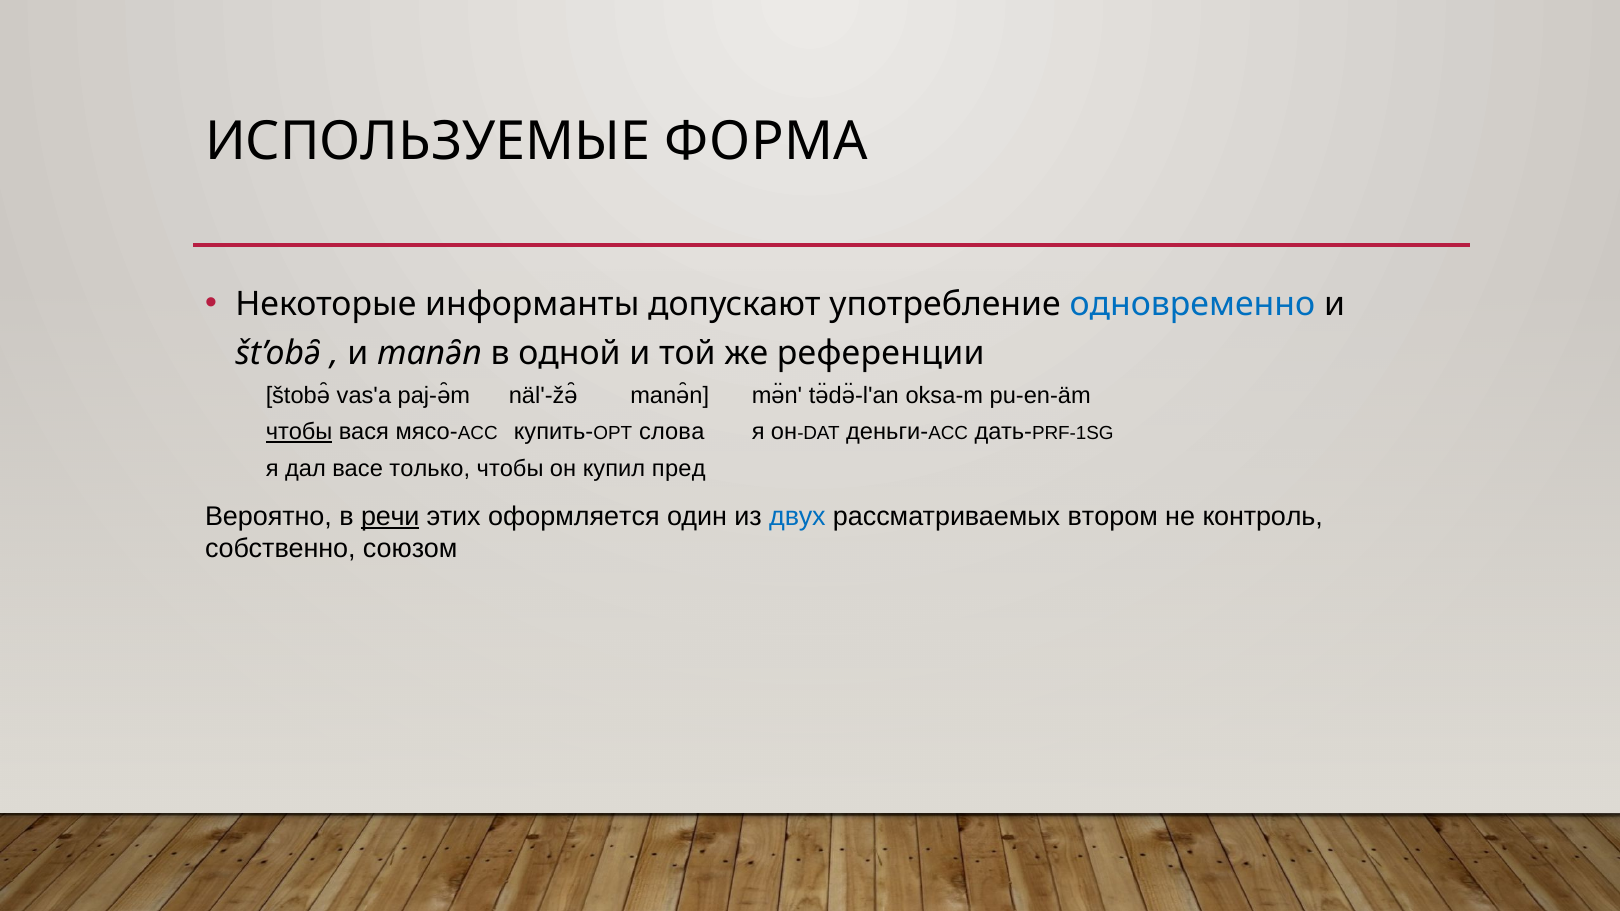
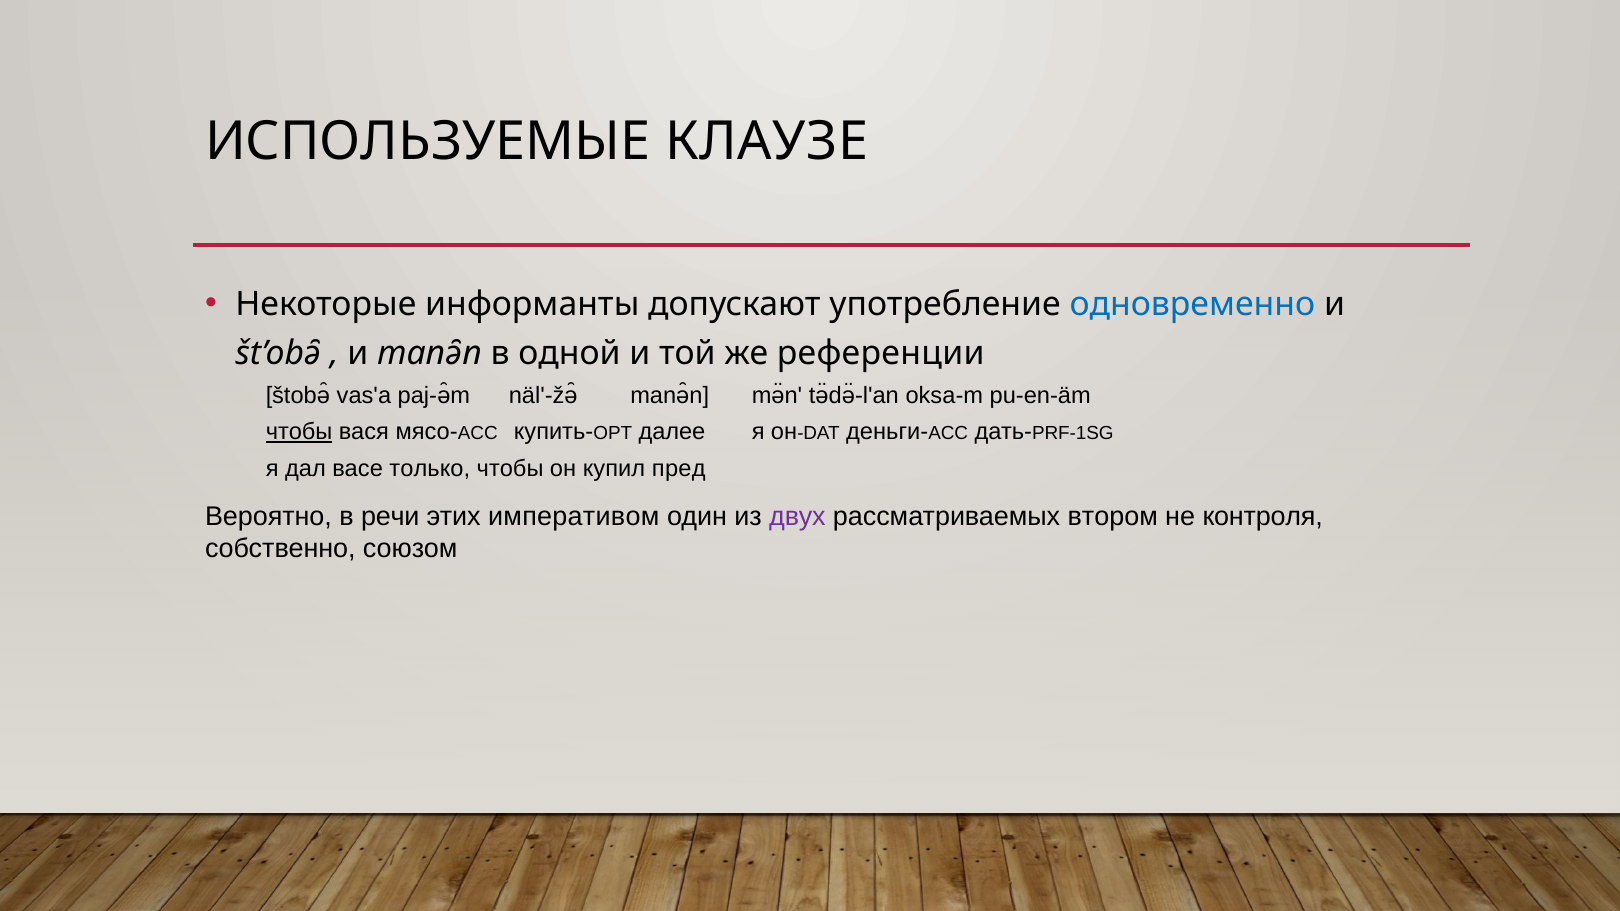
ФОРМА: ФОРМА -> КЛАУЗЕ
слова: слова -> далее
речи underline: present -> none
оформляется: оформляется -> императивом
двух colour: blue -> purple
контроль: контроль -> контроля
